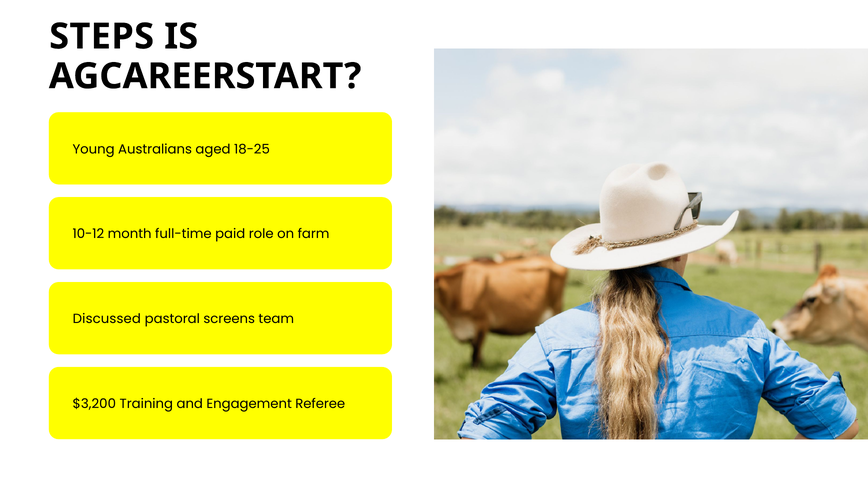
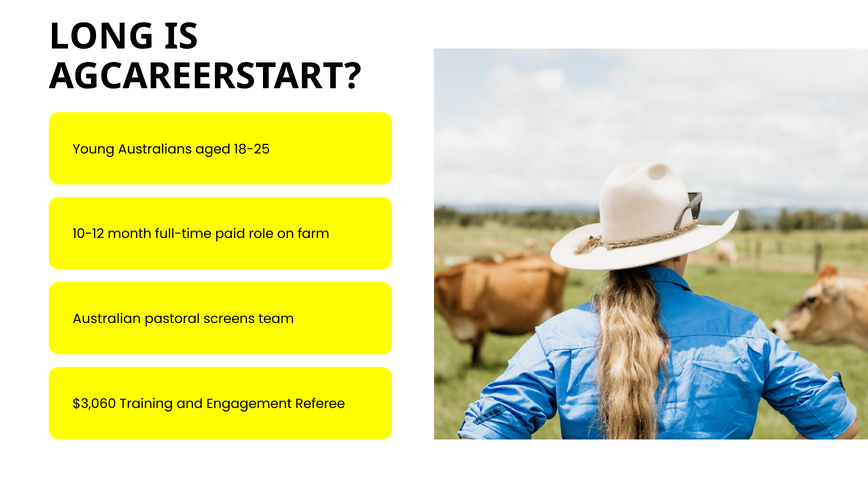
STEPS: STEPS -> LONG
Discussed: Discussed -> Australian
$3,200: $3,200 -> $3,060
